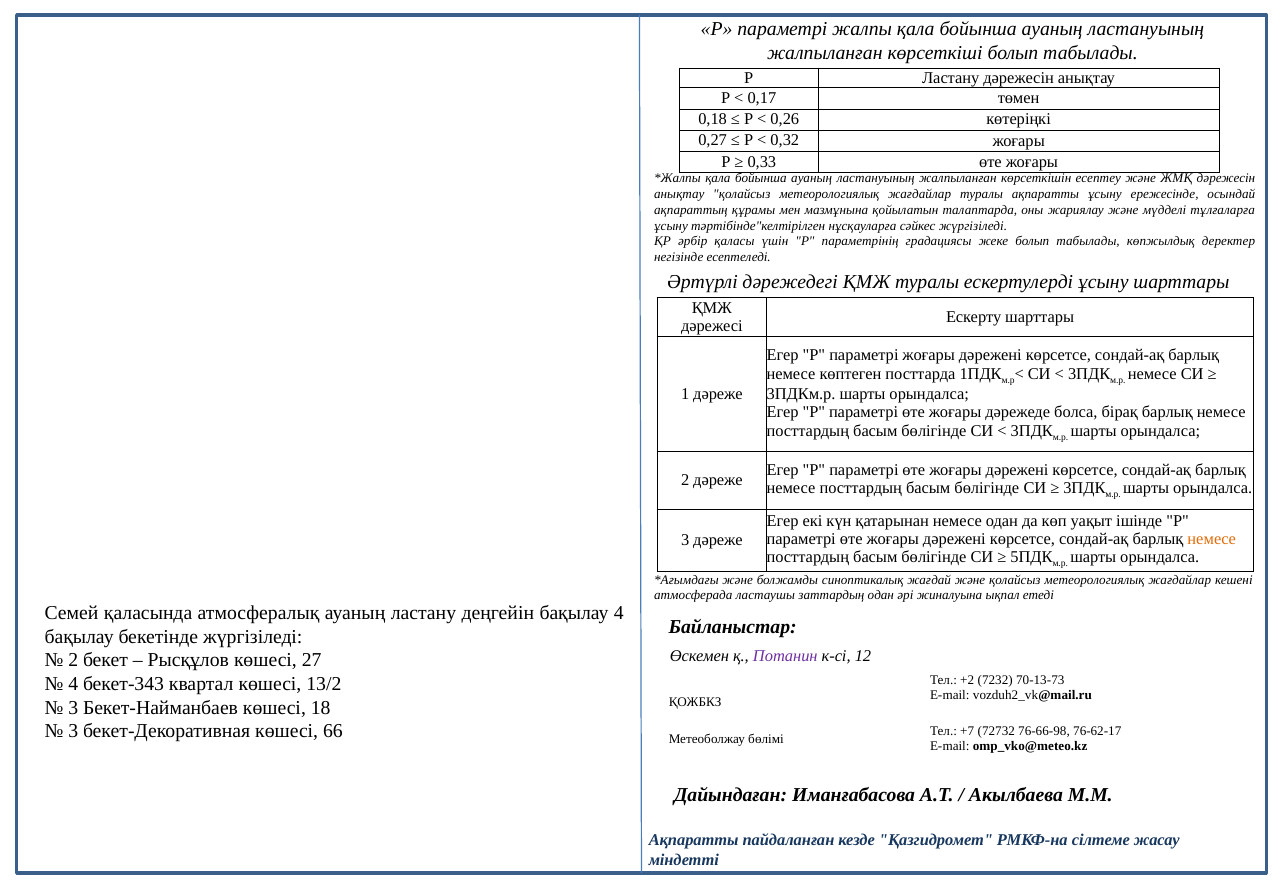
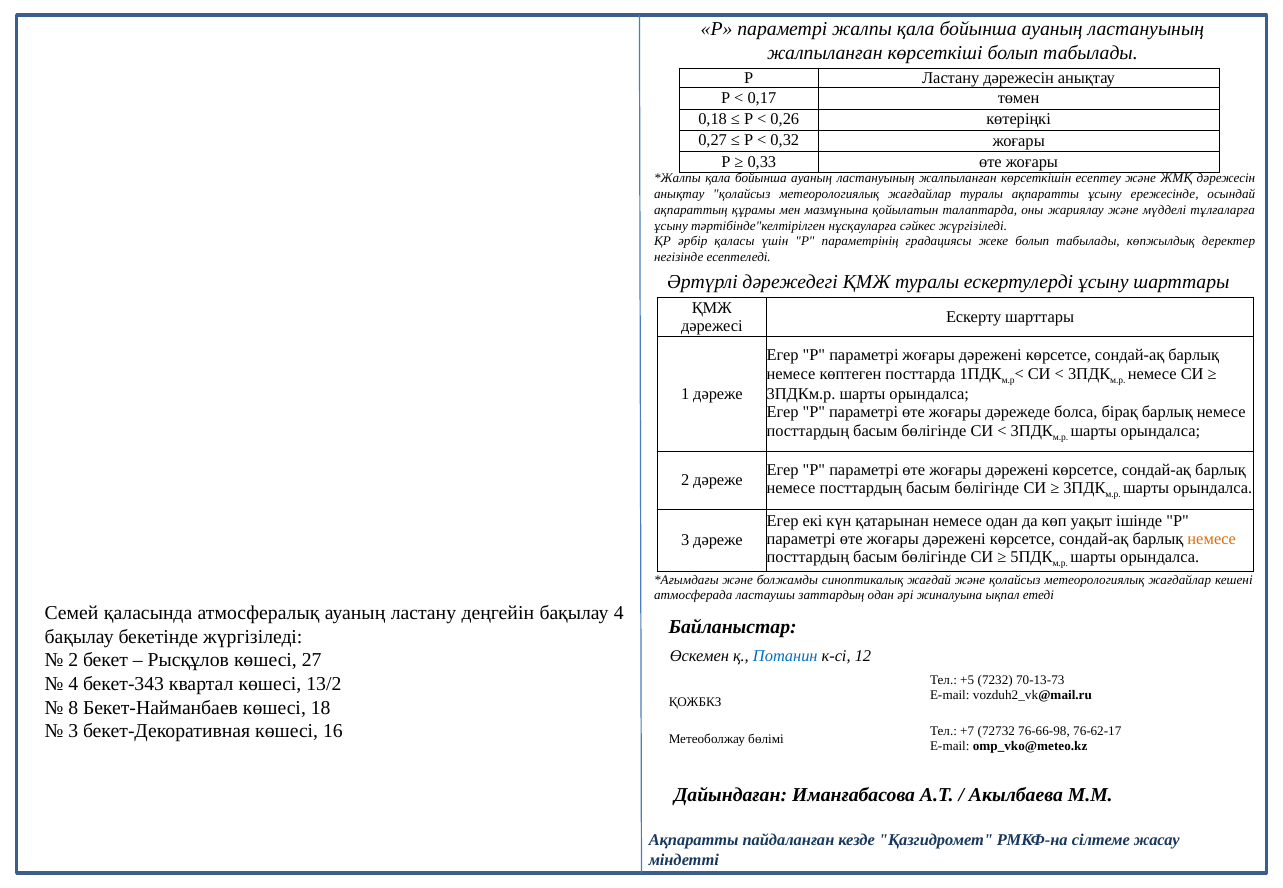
Потанин colour: purple -> blue
+2: +2 -> +5
3 at (73, 708): 3 -> 8
66: 66 -> 16
